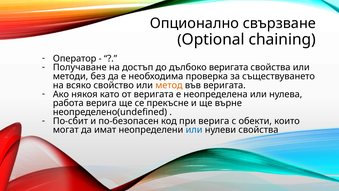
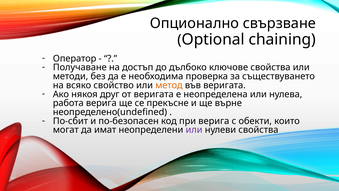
дълбоко веригата: веригата -> ключове
като: като -> друг
или at (194, 130) colour: blue -> purple
